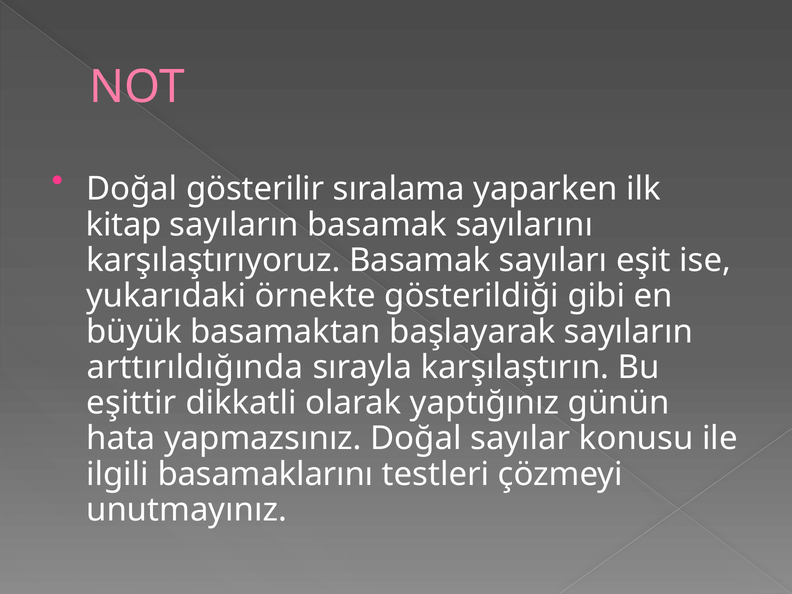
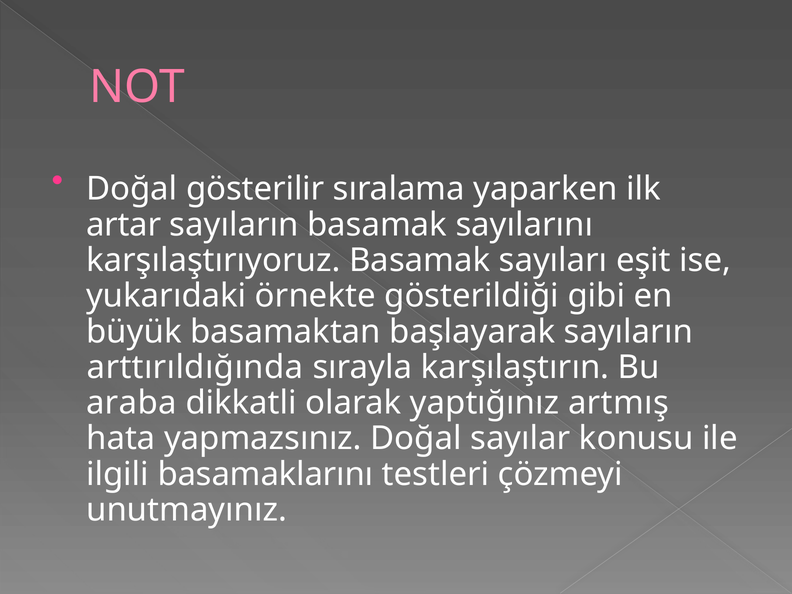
kitap: kitap -> artar
eşittir: eşittir -> araba
günün: günün -> artmış
